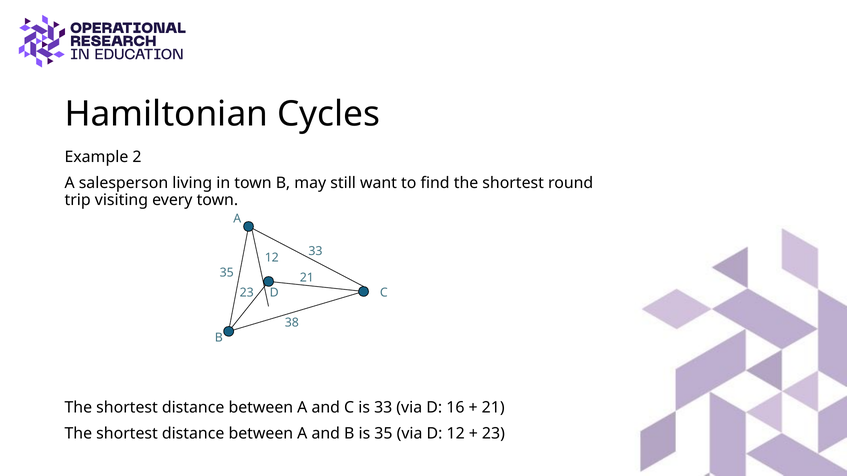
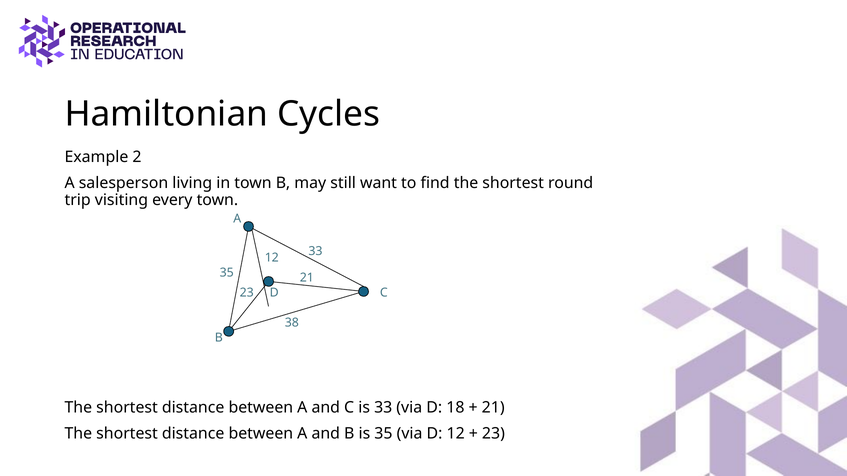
16: 16 -> 18
